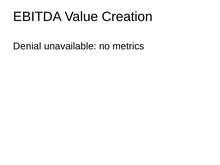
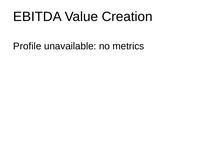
Denial: Denial -> Profile
